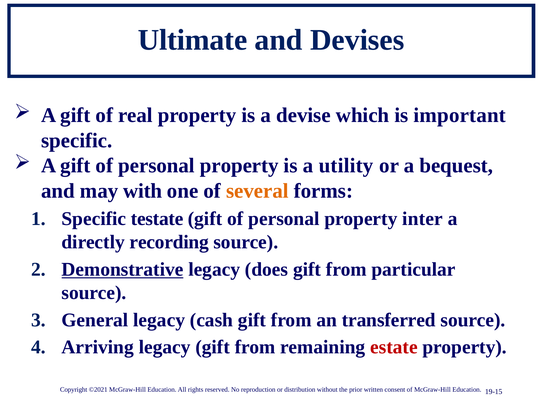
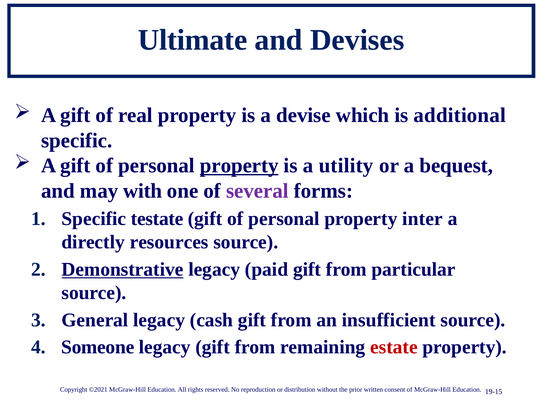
important: important -> additional
property at (239, 166) underline: none -> present
several colour: orange -> purple
recording: recording -> resources
does: does -> paid
transferred: transferred -> insufficient
Arriving: Arriving -> Someone
